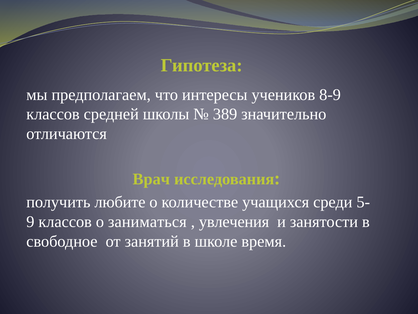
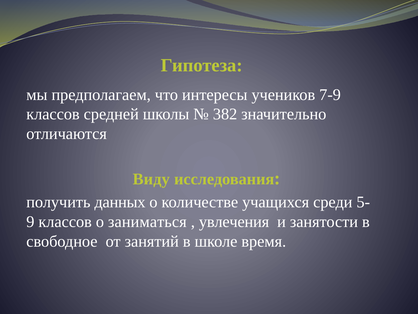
8-9: 8-9 -> 7-9
389: 389 -> 382
Врач: Врач -> Виду
любите: любите -> данных
